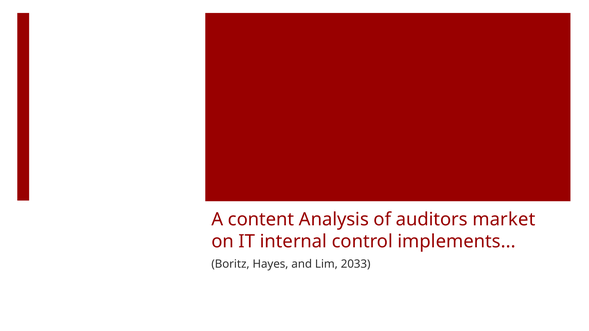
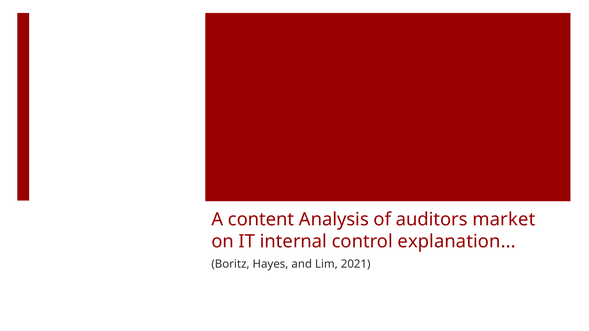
implements: implements -> explanation
2033: 2033 -> 2021
